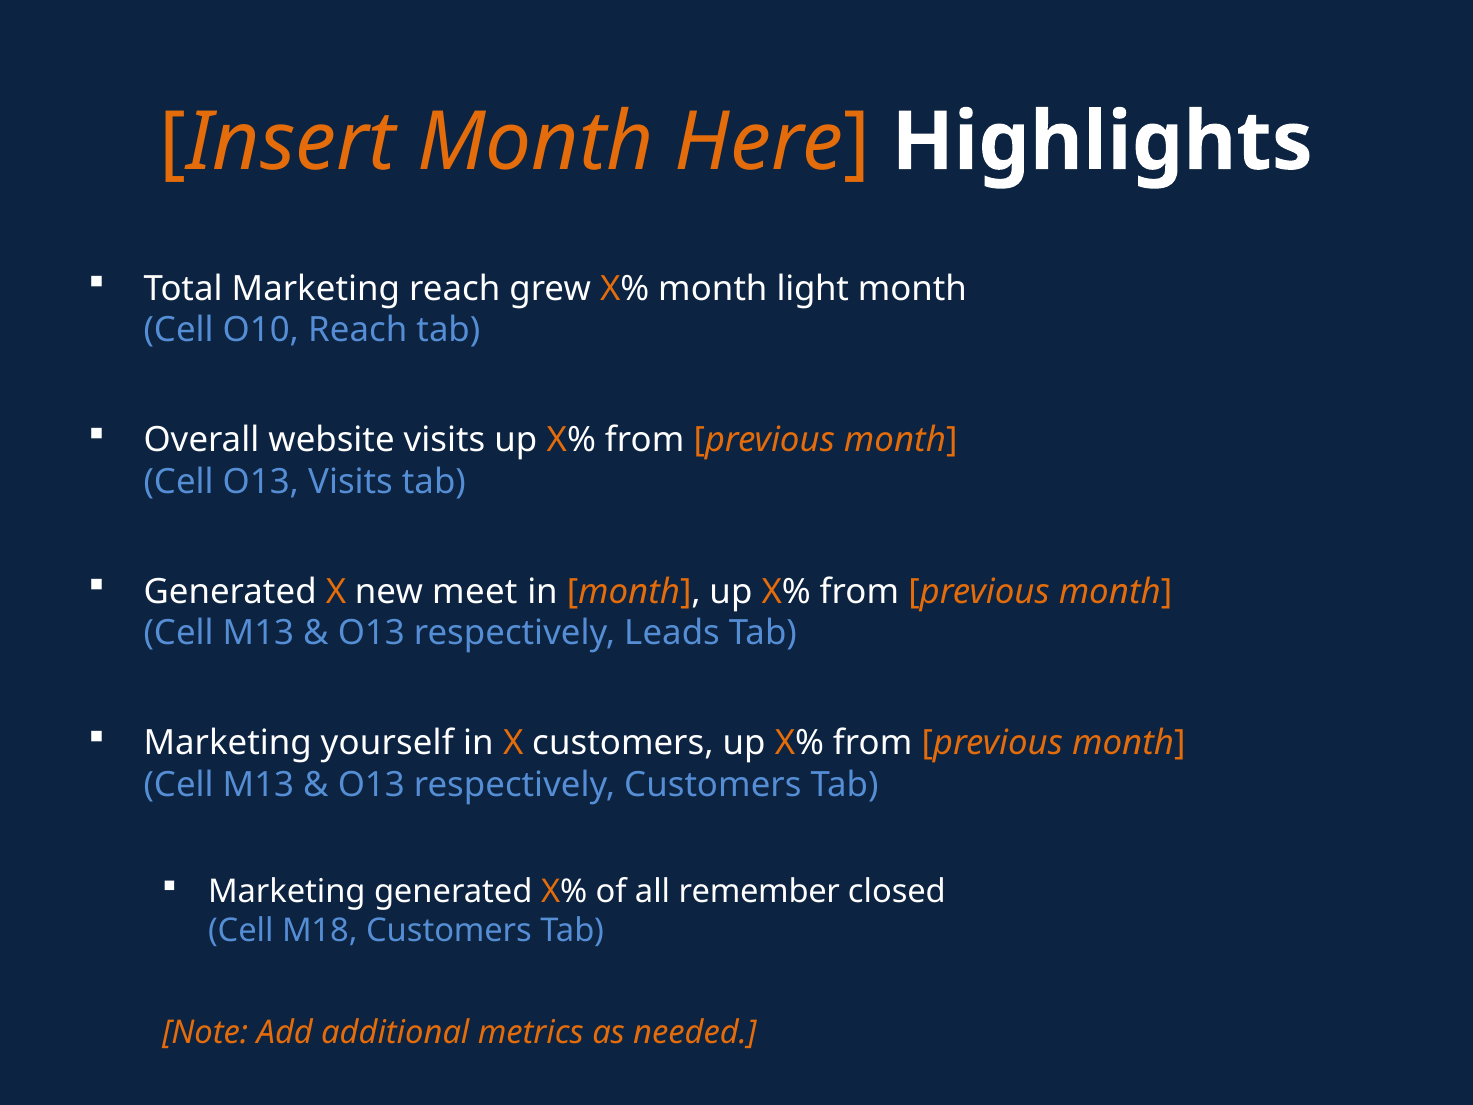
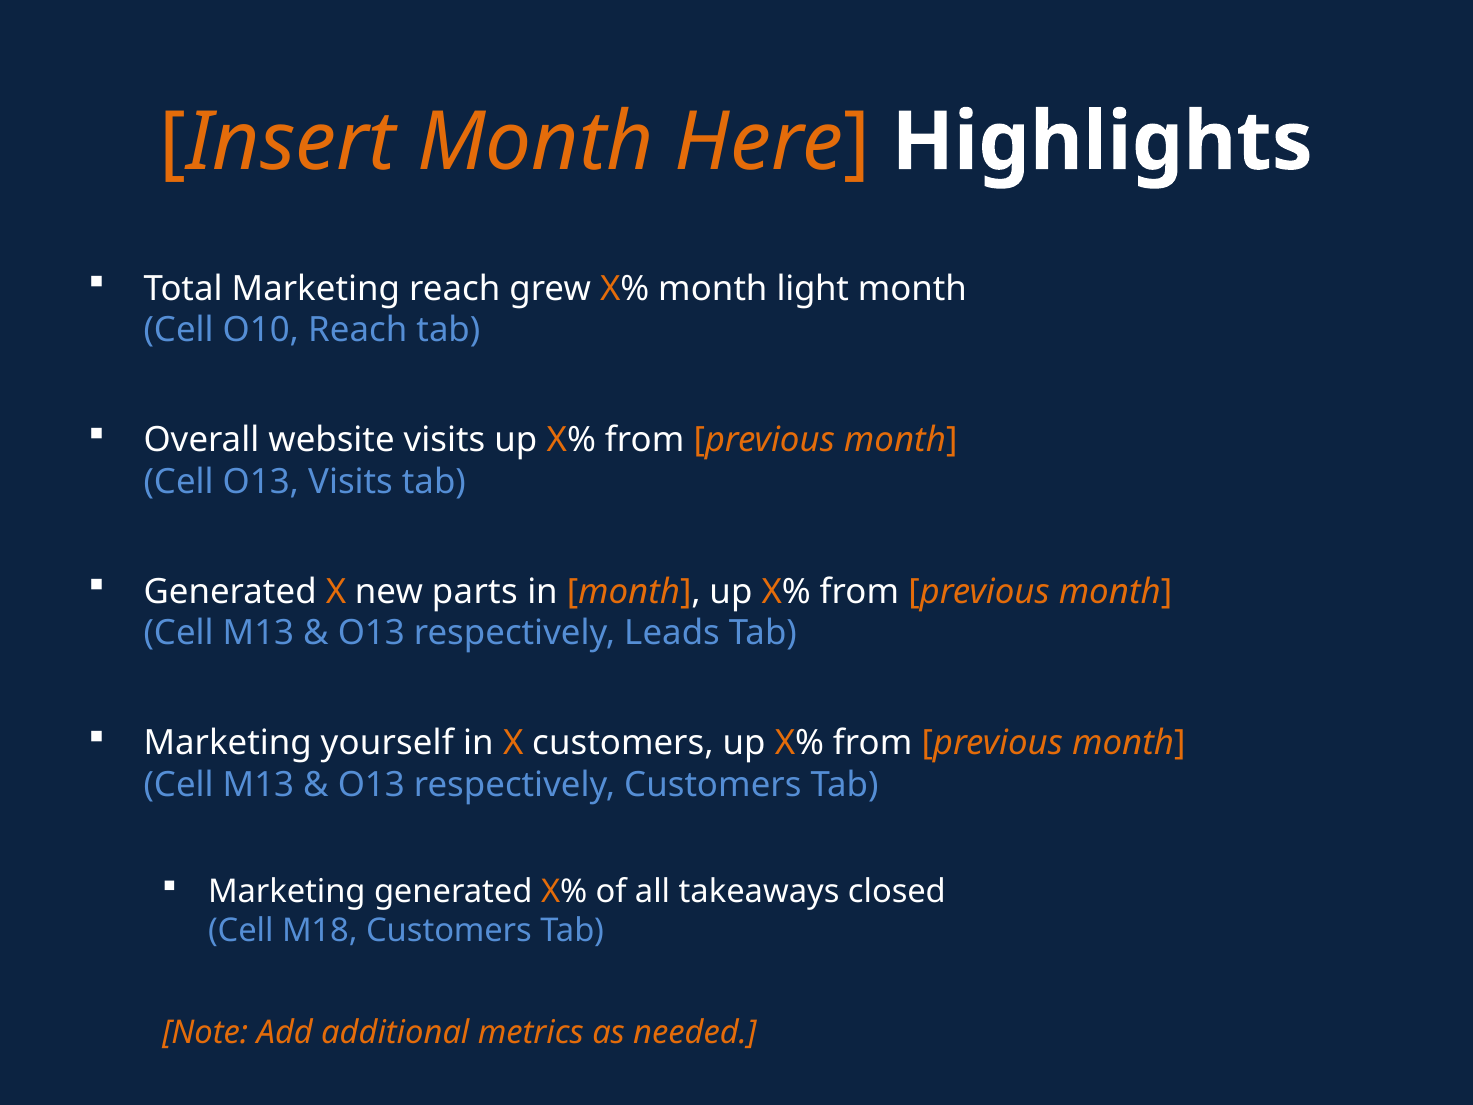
meet: meet -> parts
remember: remember -> takeaways
